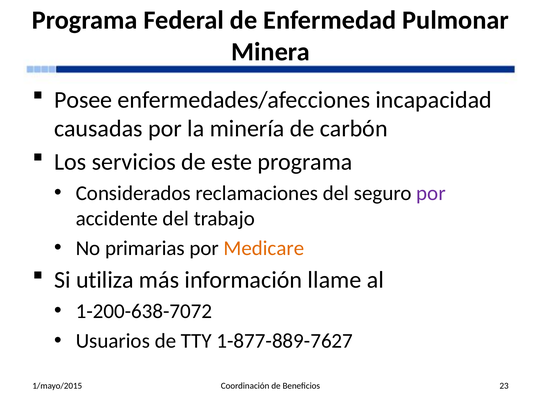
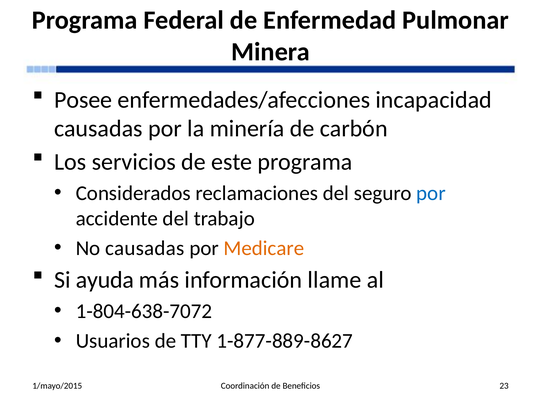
por at (431, 194) colour: purple -> blue
No primarias: primarias -> causadas
utiliza: utiliza -> ayuda
1-200-638-7072: 1-200-638-7072 -> 1-804-638-7072
1-877-889-7627: 1-877-889-7627 -> 1-877-889-8627
